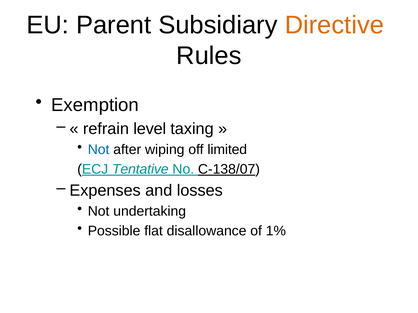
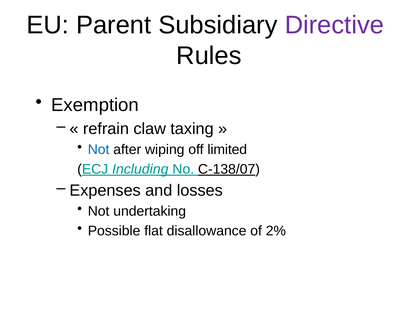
Directive colour: orange -> purple
level: level -> claw
Tentative: Tentative -> Including
1%: 1% -> 2%
